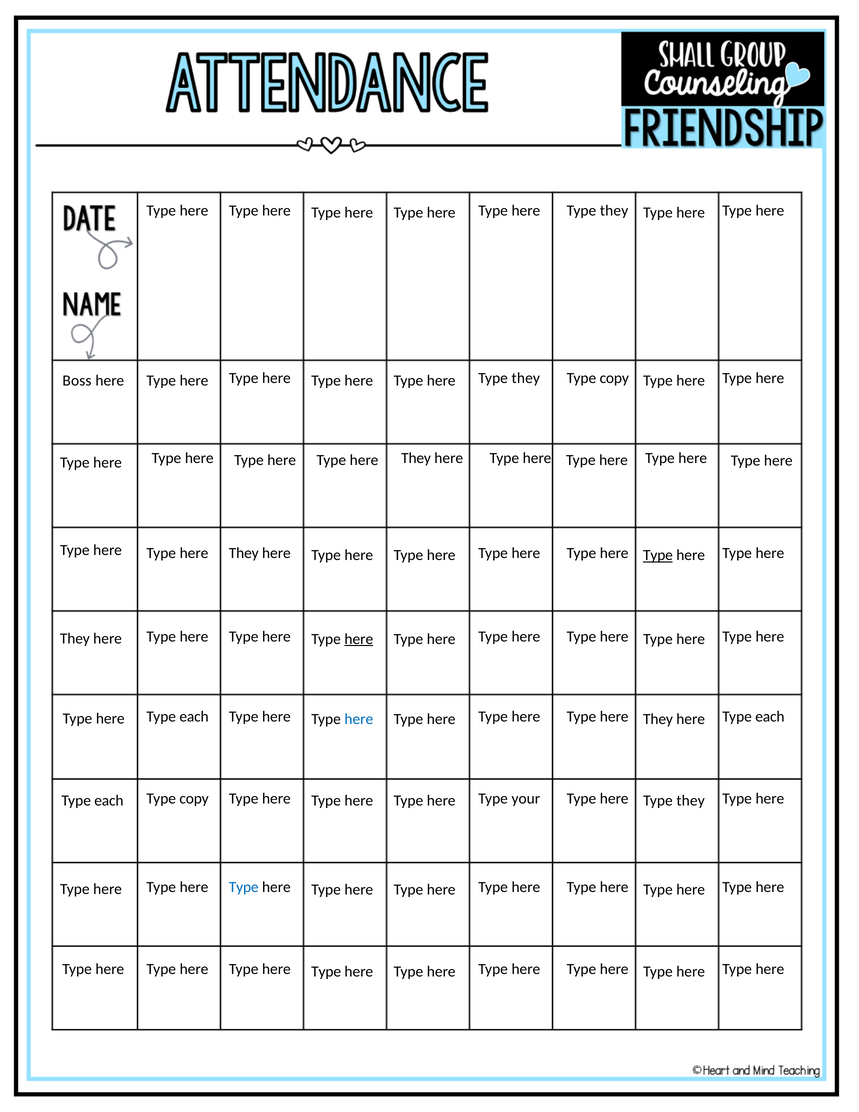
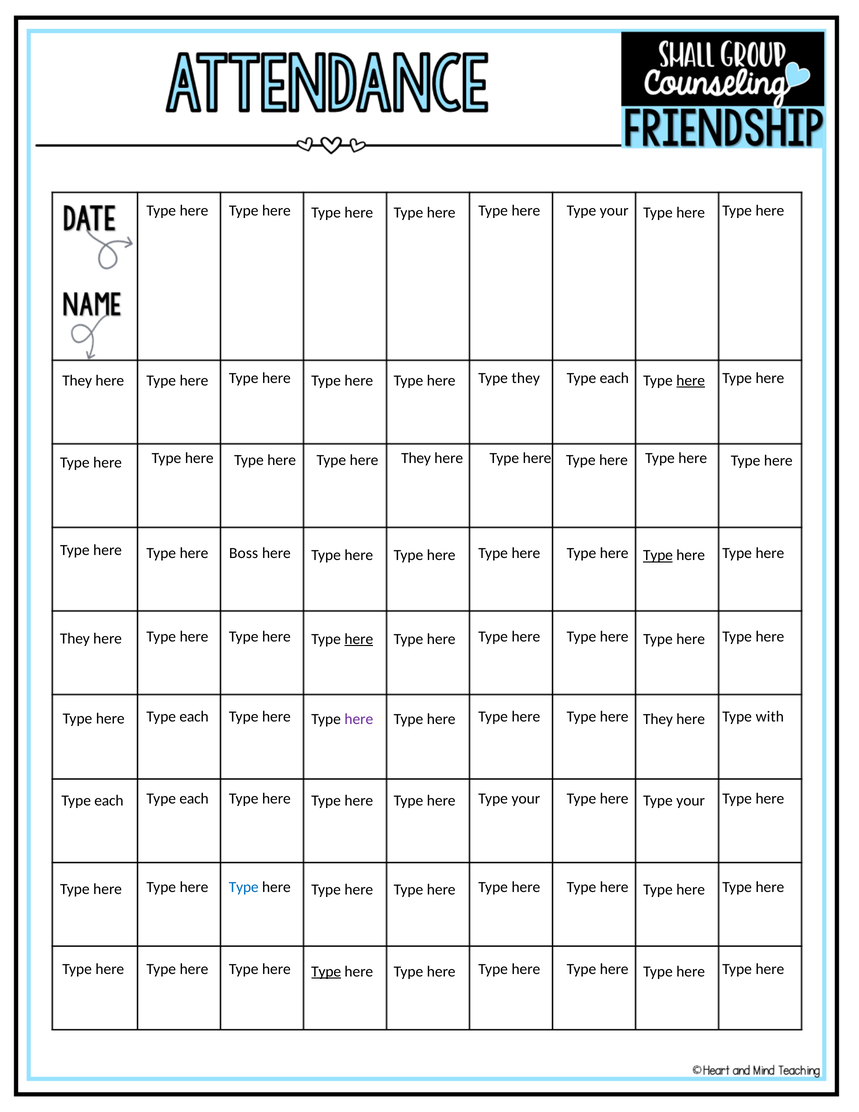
they at (614, 211): they -> your
Boss at (77, 380): Boss -> They
copy at (614, 378): copy -> each
here at (691, 380) underline: none -> present
They at (244, 553): They -> Boss
here at (359, 719) colour: blue -> purple
each at (770, 717): each -> with
copy at (194, 798): copy -> each
they at (691, 800): they -> your
Type at (326, 971) underline: none -> present
